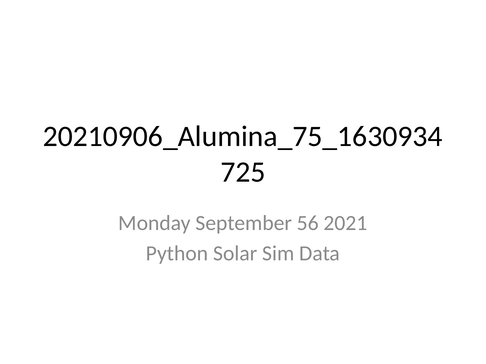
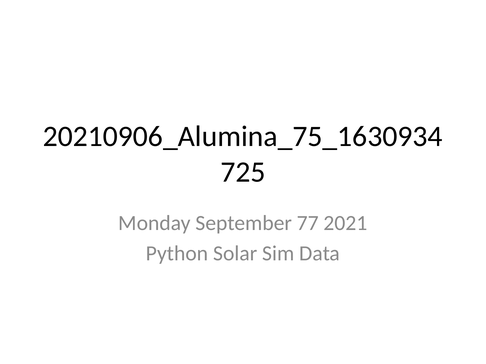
56: 56 -> 77
